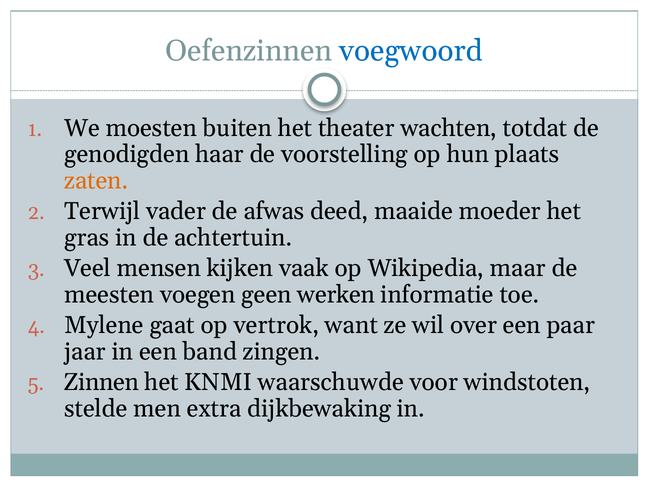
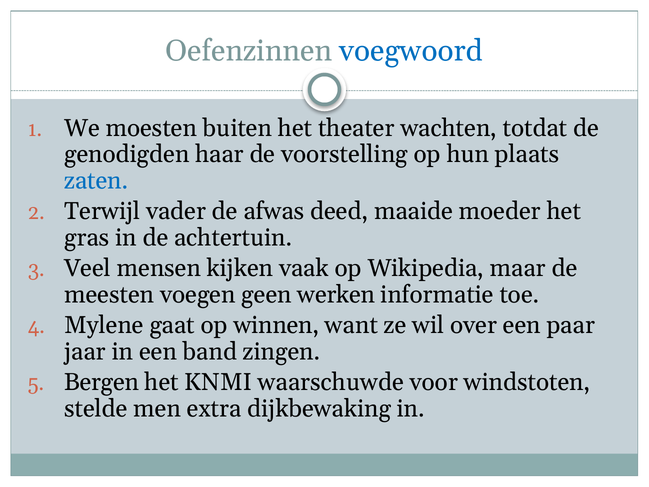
zaten colour: orange -> blue
vertrok: vertrok -> winnen
Zinnen: Zinnen -> Bergen
